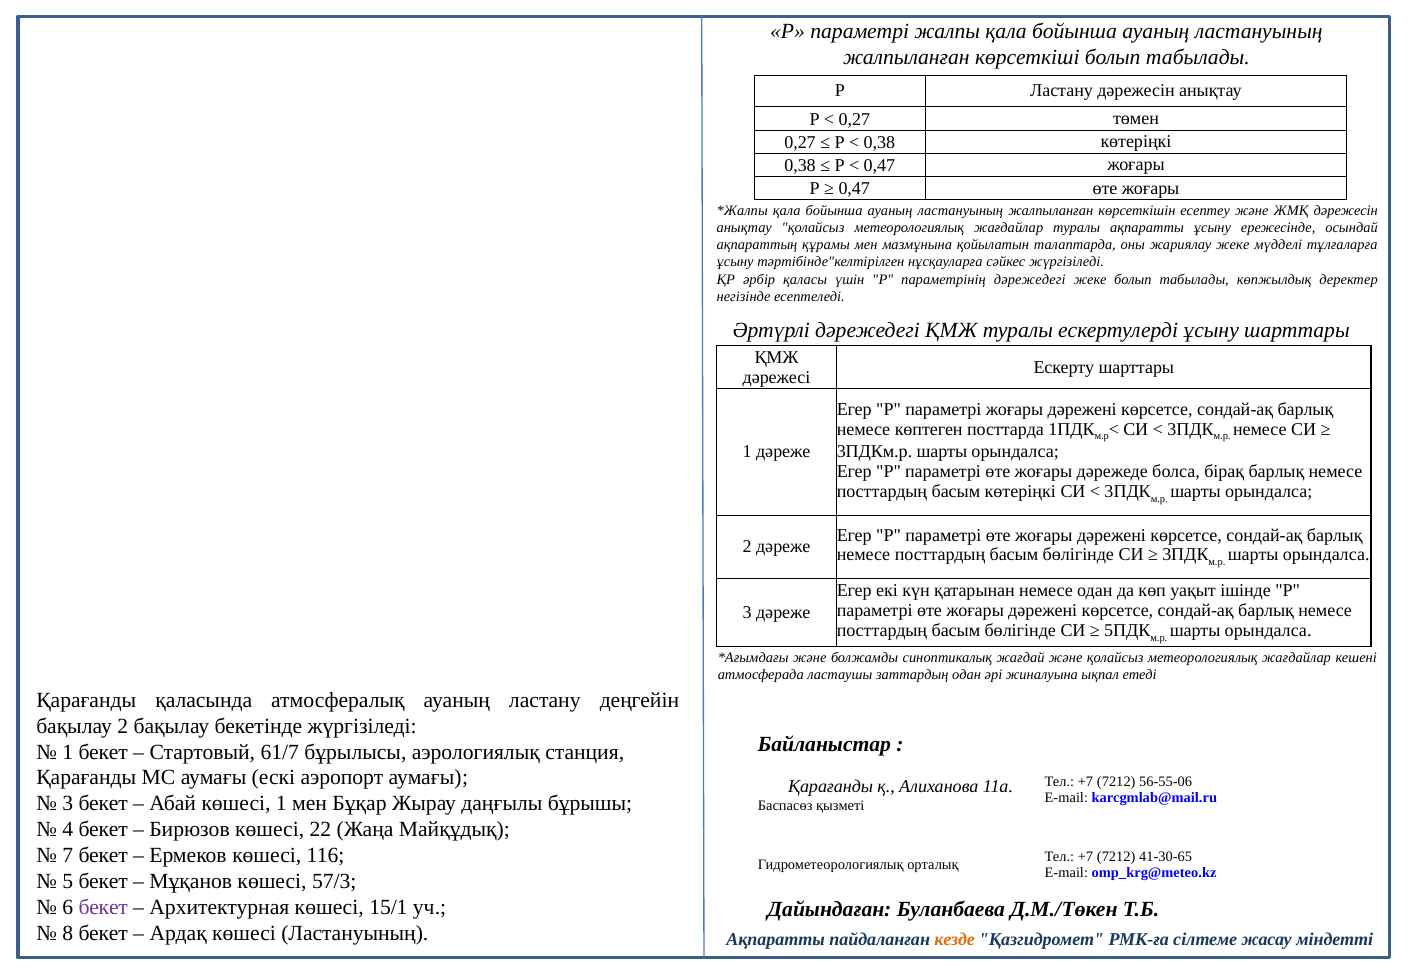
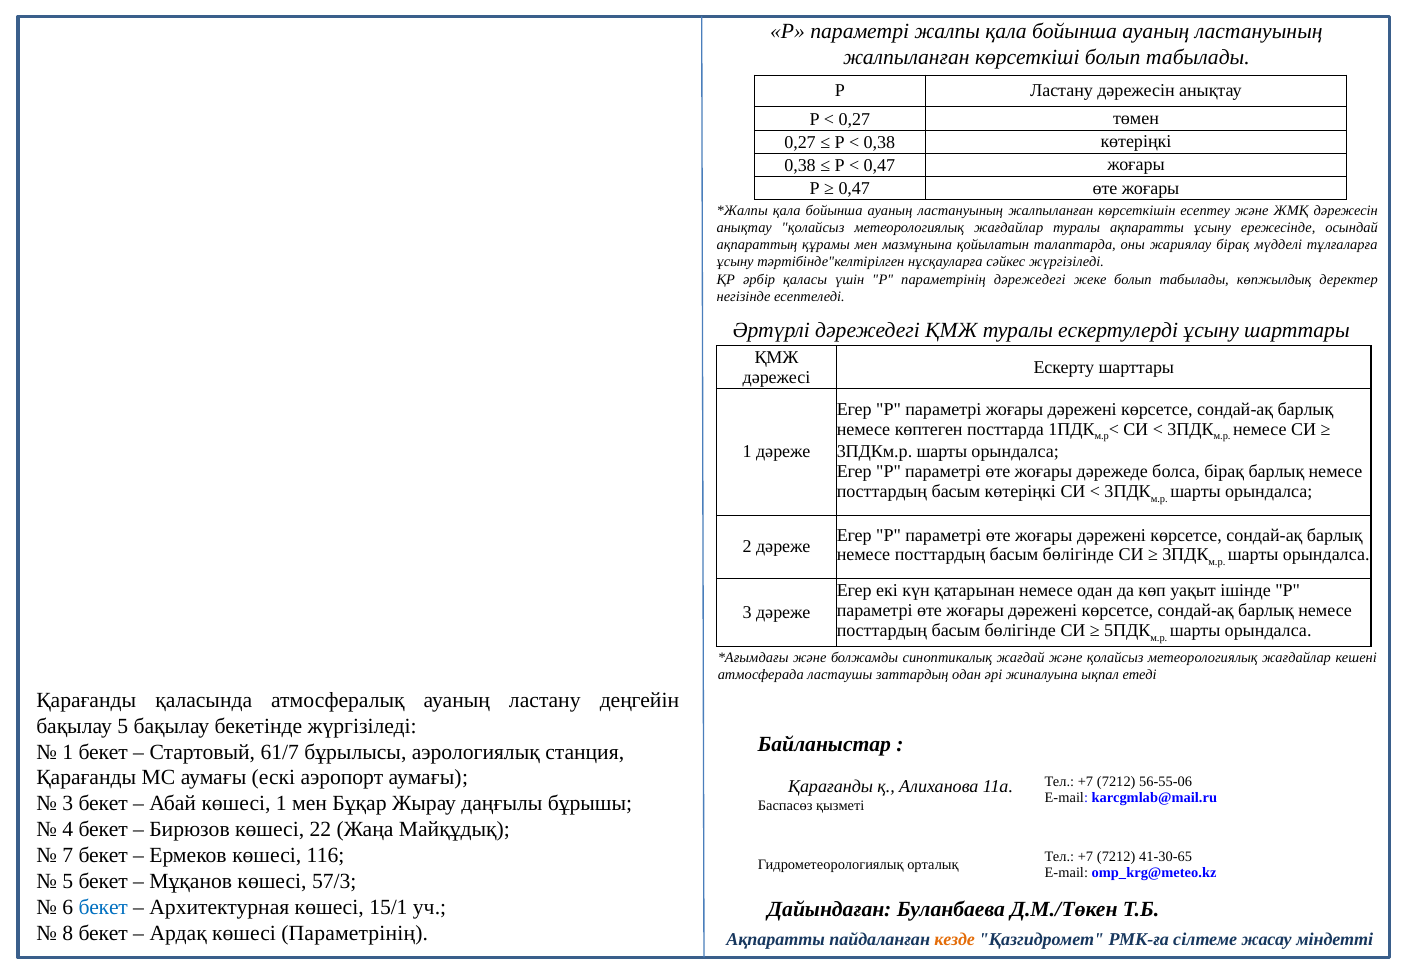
жариялау жеке: жеке -> бірақ
бақылау 2: 2 -> 5
бекет at (103, 908) colour: purple -> blue
көшесі Ластануының: Ластануының -> Параметрінің
